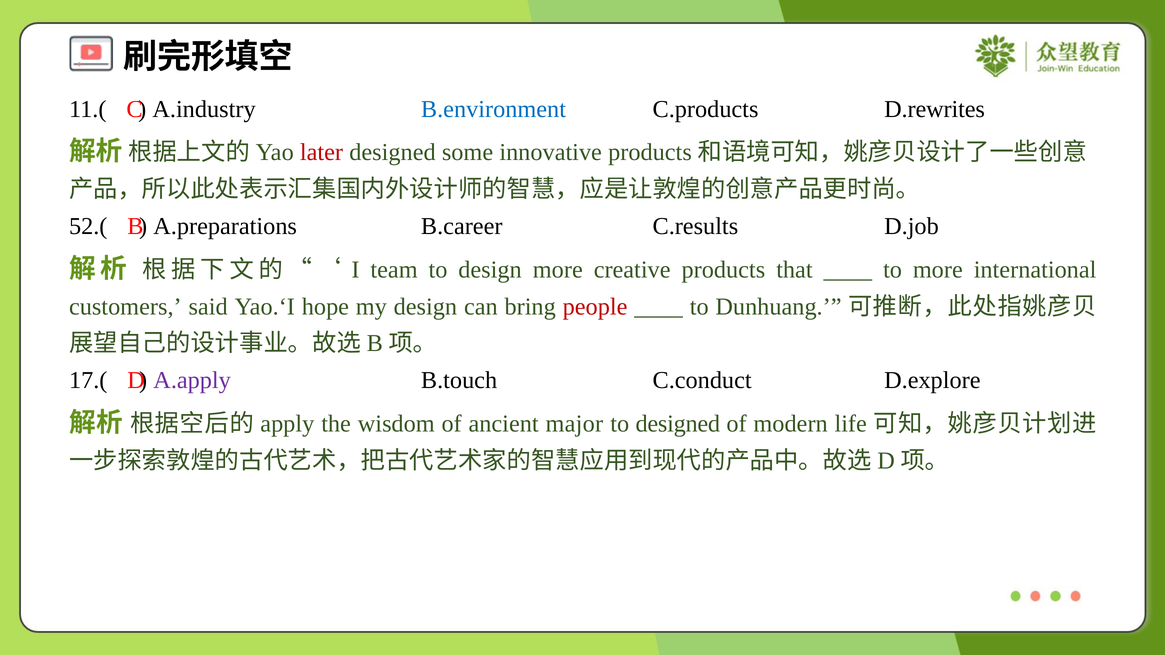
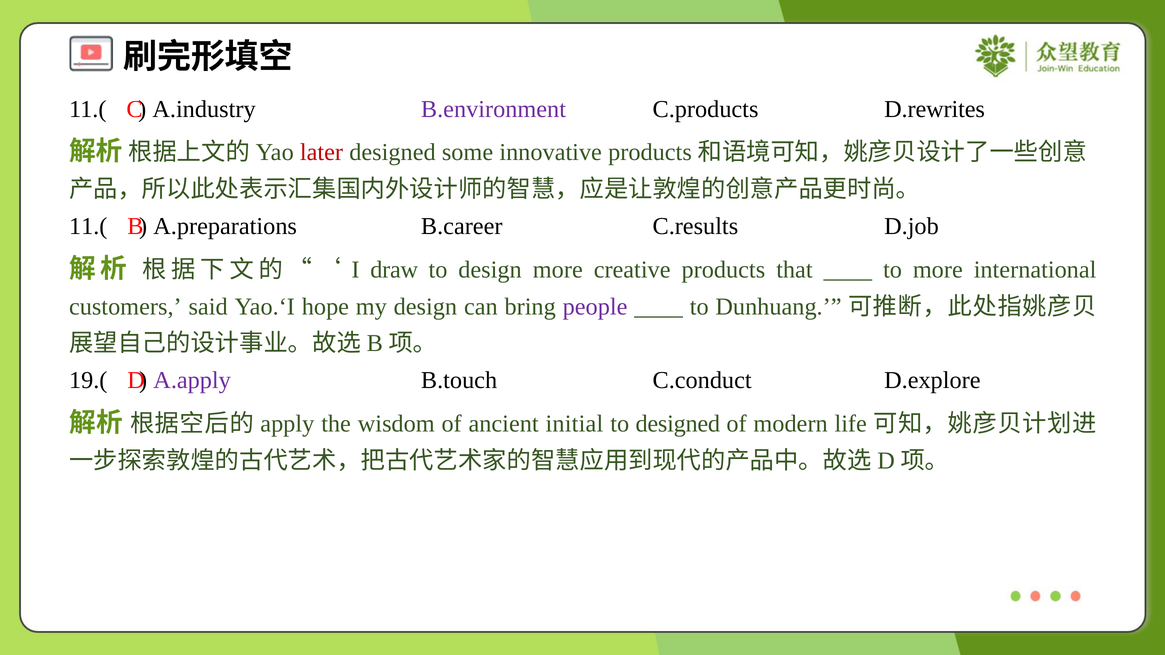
B.environment colour: blue -> purple
52.( at (88, 226): 52.( -> 11.(
team: team -> draw
people colour: red -> purple
17.(: 17.( -> 19.(
major: major -> initial
